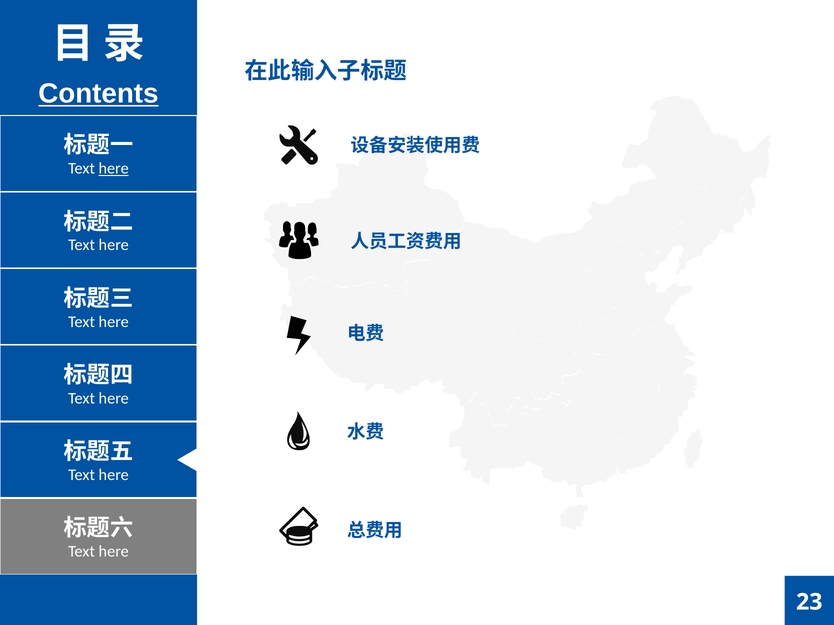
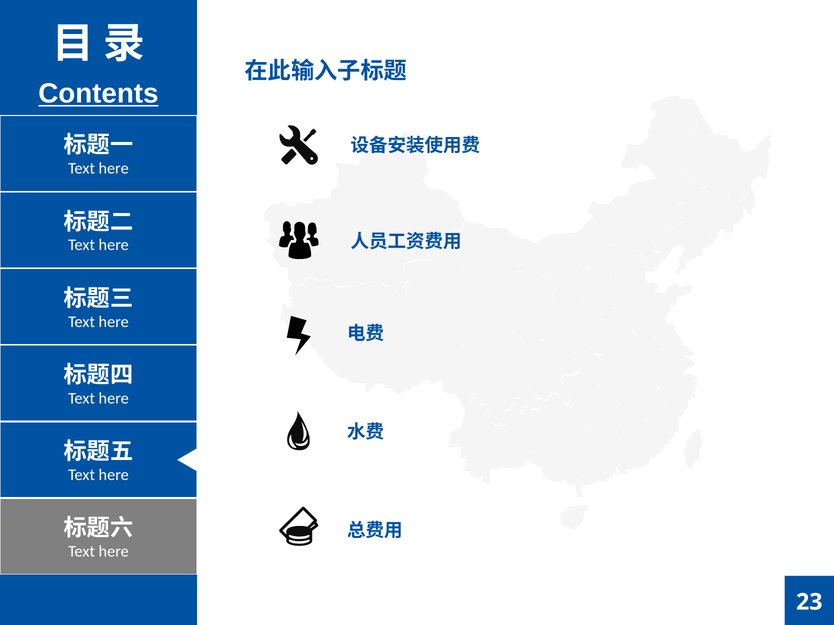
here at (114, 169) underline: present -> none
